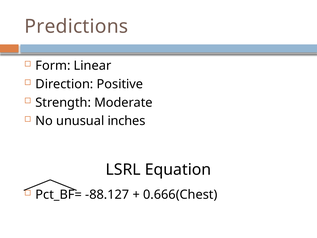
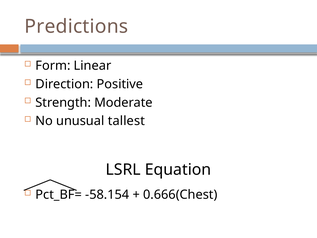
inches: inches -> tallest
-88.127: -88.127 -> -58.154
